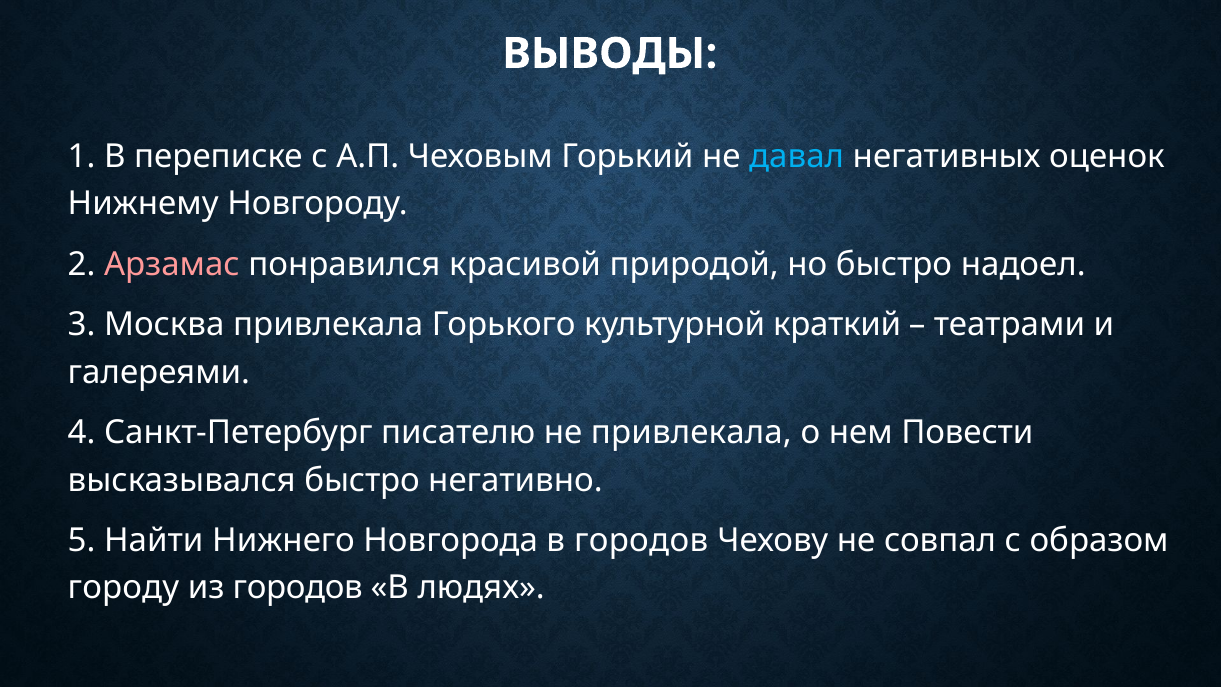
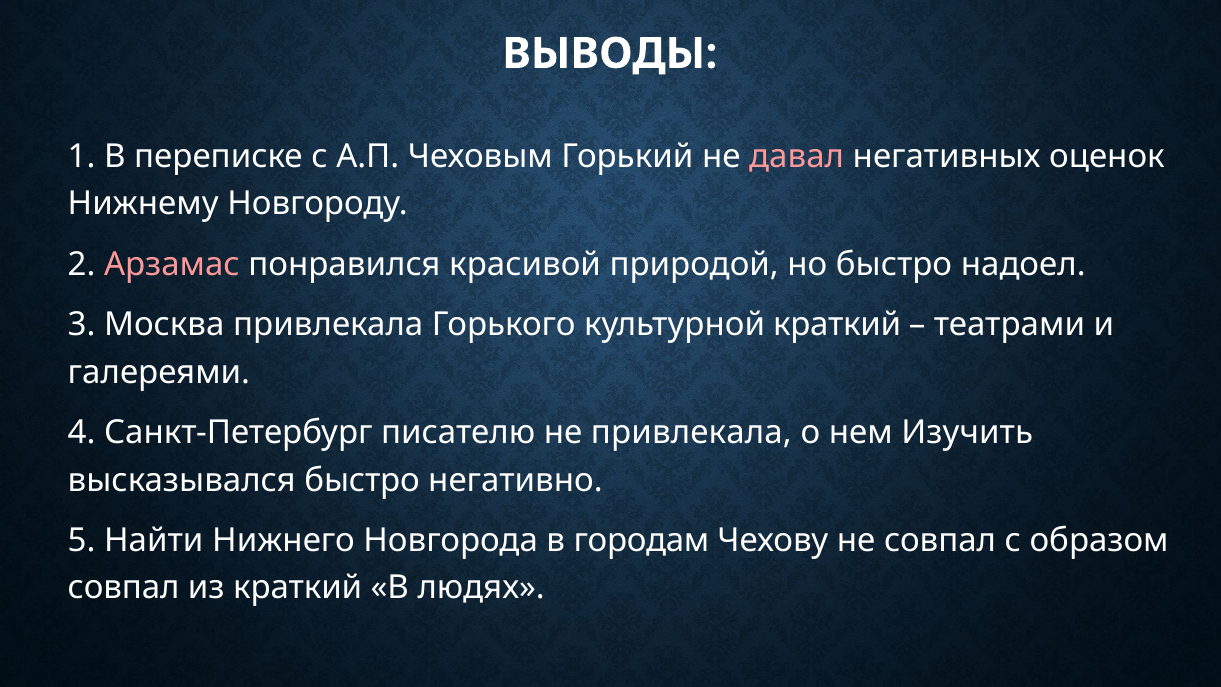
давал colour: light blue -> pink
Повести: Повести -> Изучить
в городов: городов -> городам
городу at (123, 588): городу -> совпал
из городов: городов -> краткий
